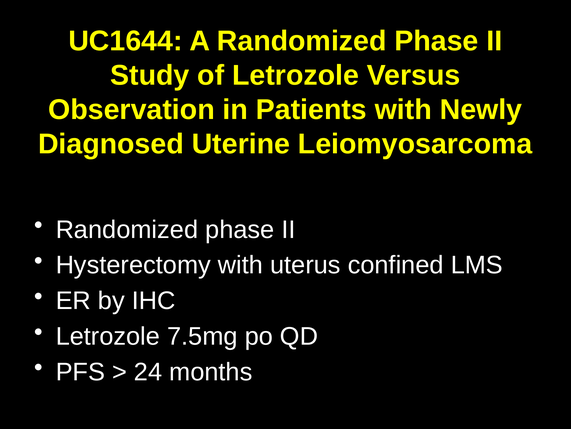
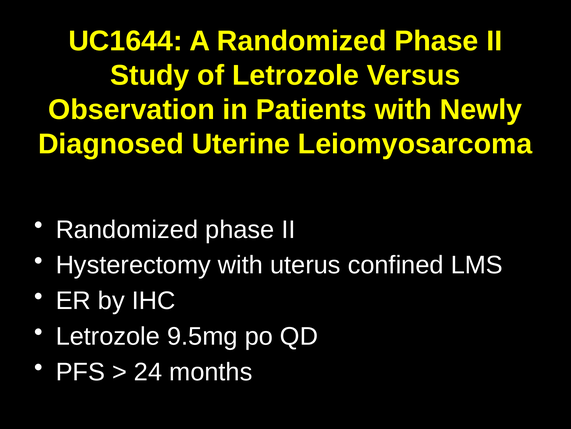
7.5mg: 7.5mg -> 9.5mg
